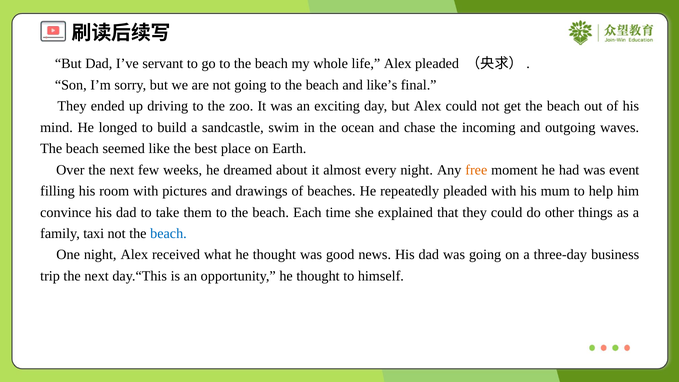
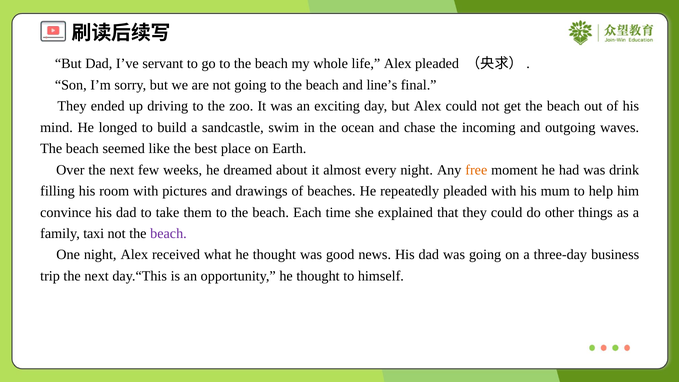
like’s: like’s -> line’s
event: event -> drink
beach at (168, 234) colour: blue -> purple
